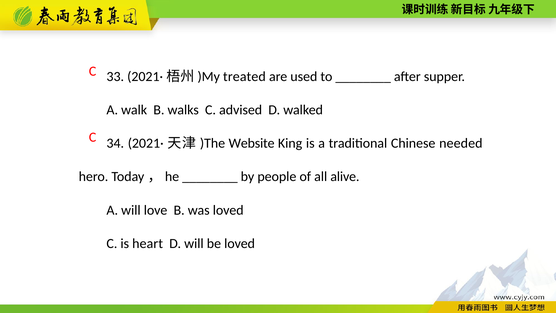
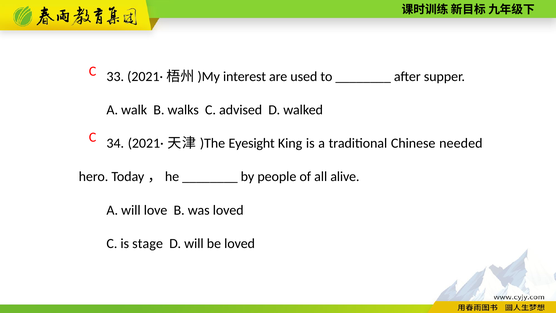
treated: treated -> interest
Website: Website -> Eyesight
heart: heart -> stage
